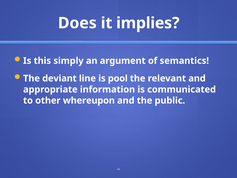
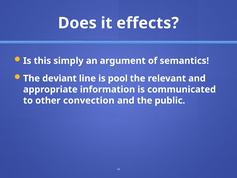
implies: implies -> effects
whereupon: whereupon -> convection
